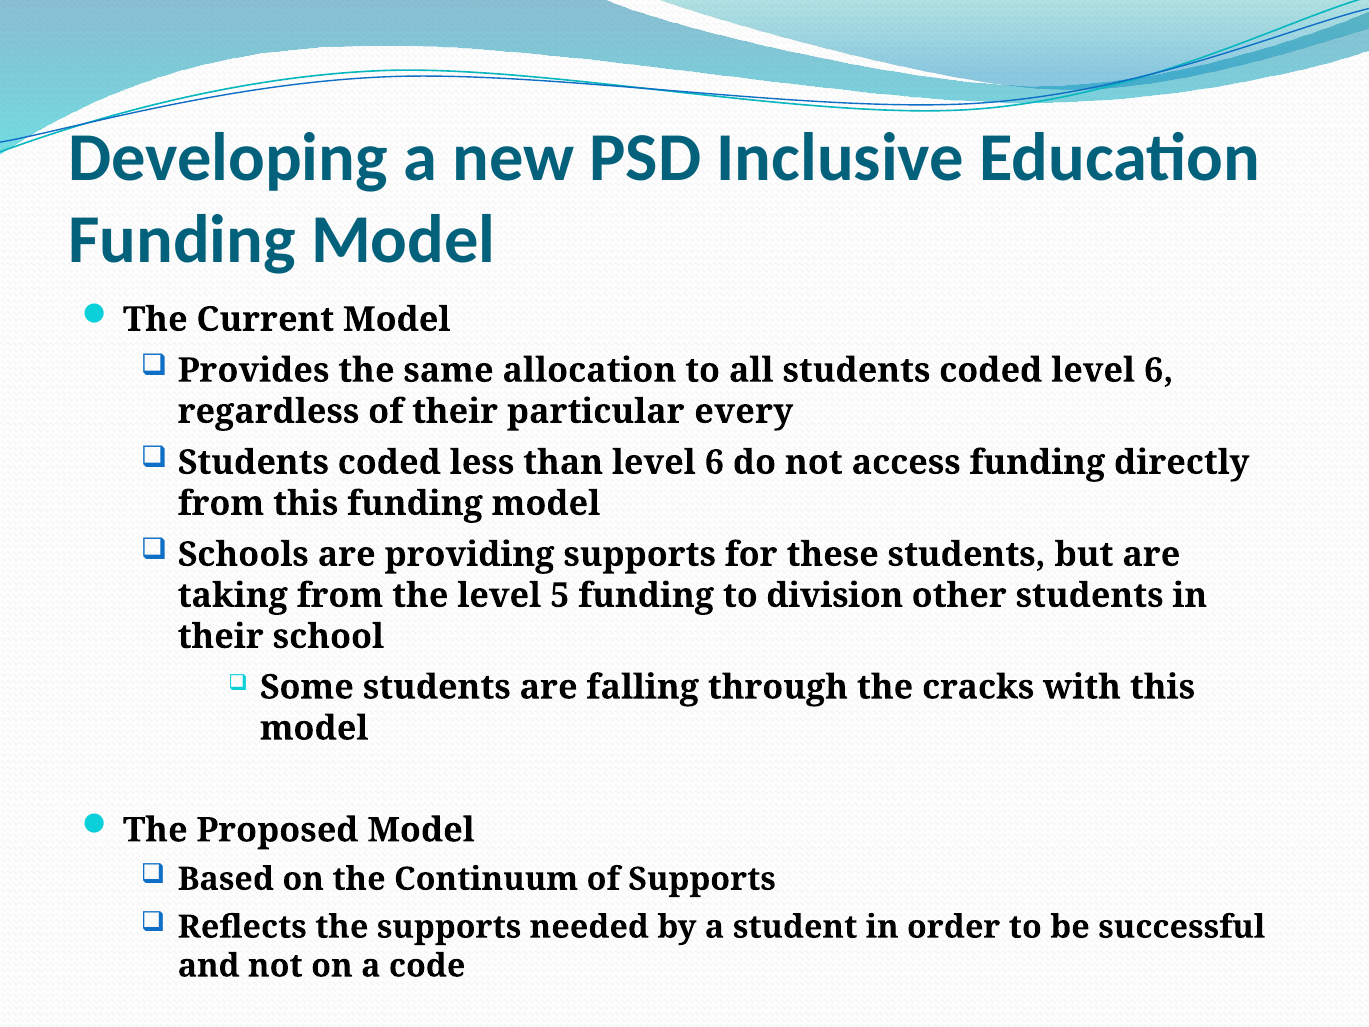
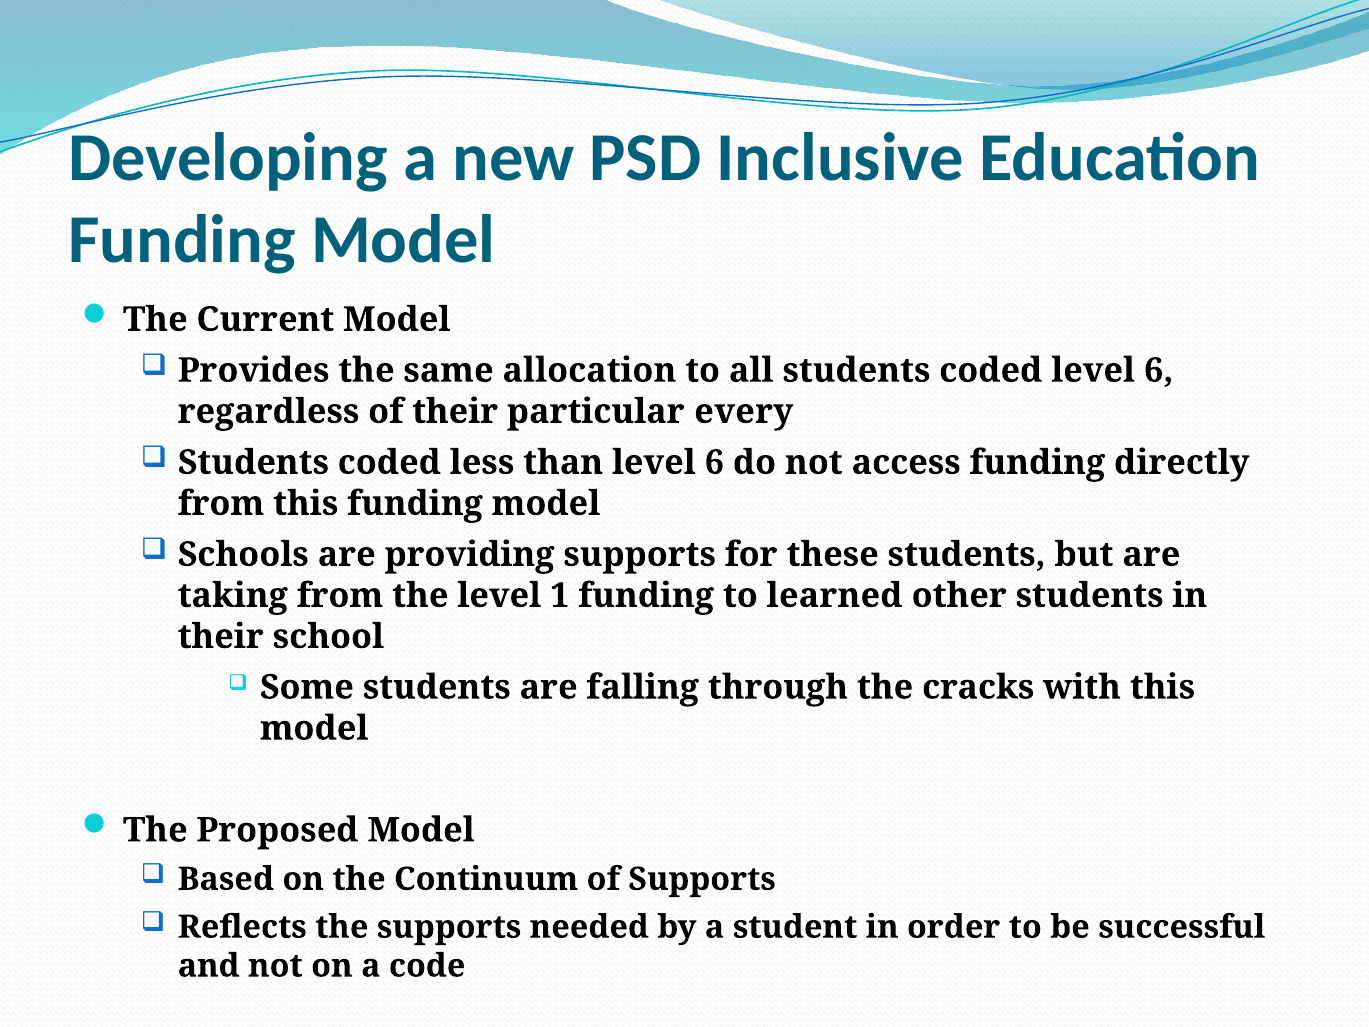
5: 5 -> 1
division: division -> learned
